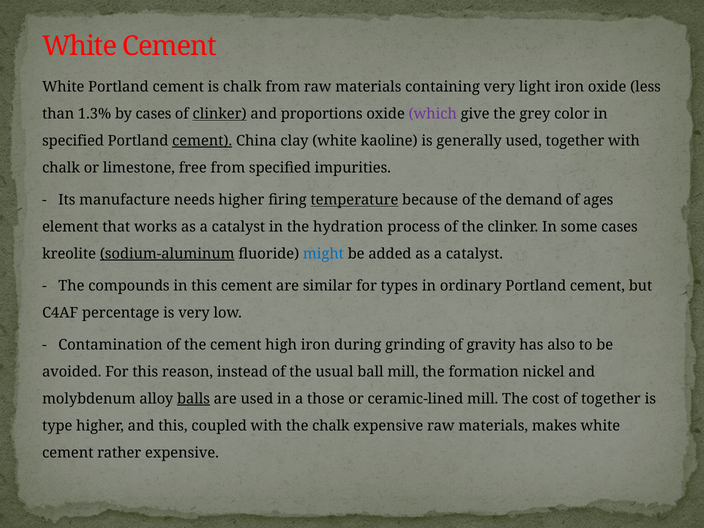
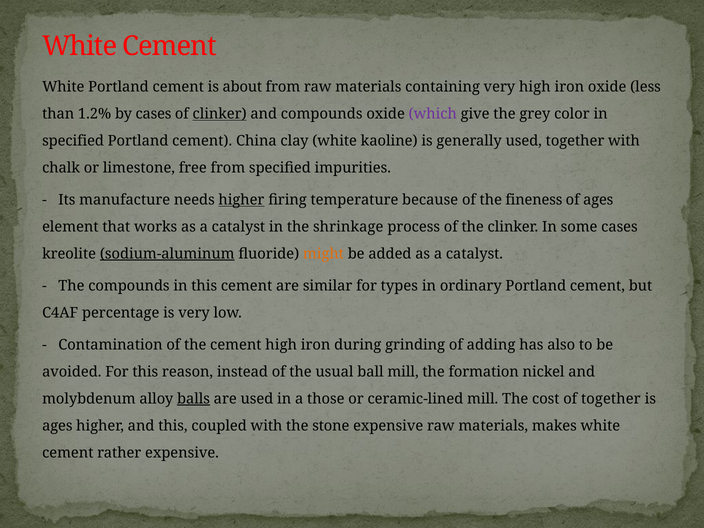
is chalk: chalk -> about
very light: light -> high
1.3%: 1.3% -> 1.2%
and proportions: proportions -> compounds
cement at (202, 141) underline: present -> none
higher at (241, 200) underline: none -> present
temperature underline: present -> none
demand: demand -> fineness
hydration: hydration -> shrinkage
might colour: blue -> orange
gravity: gravity -> adding
type at (57, 426): type -> ages
the chalk: chalk -> stone
